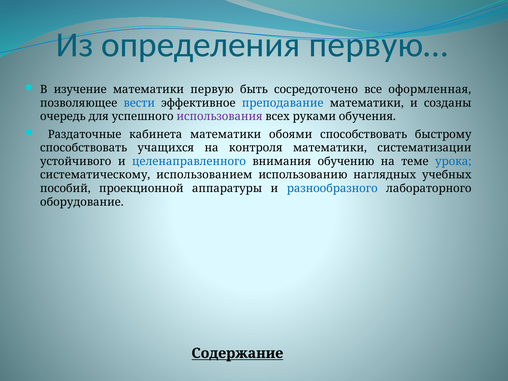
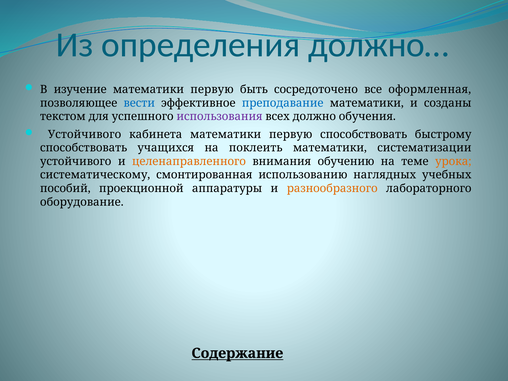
первую…: первую… -> должно…
очередь: очередь -> текстом
руками: руками -> должно
Раздаточные at (85, 134): Раздаточные -> Устойчивого
кабинета математики обоями: обоями -> первую
контроля: контроля -> поклеить
целенаправленного colour: blue -> orange
урока colour: blue -> orange
использованием: использованием -> смонтированная
разнообразного colour: blue -> orange
